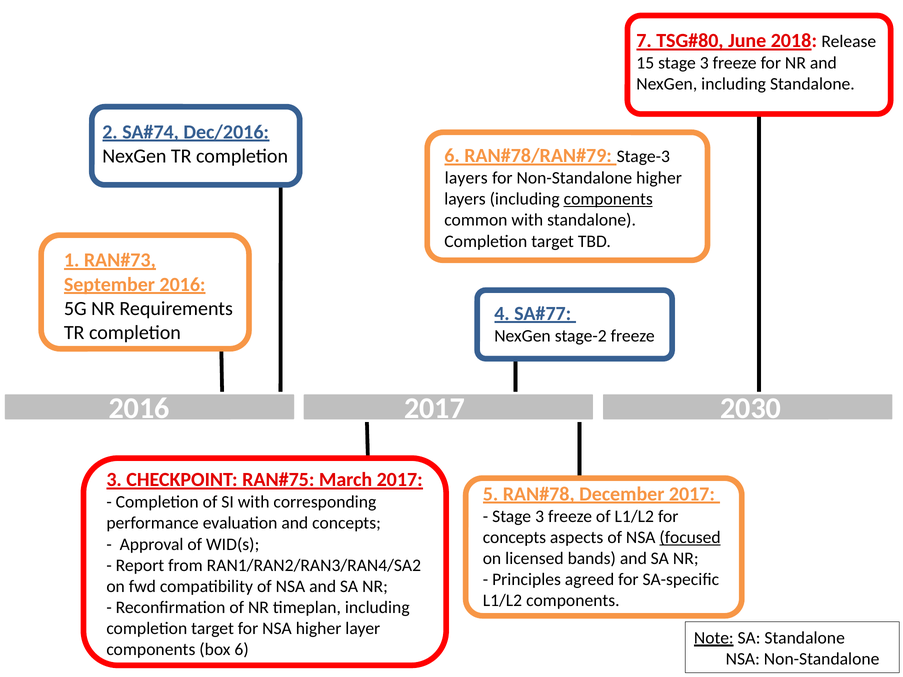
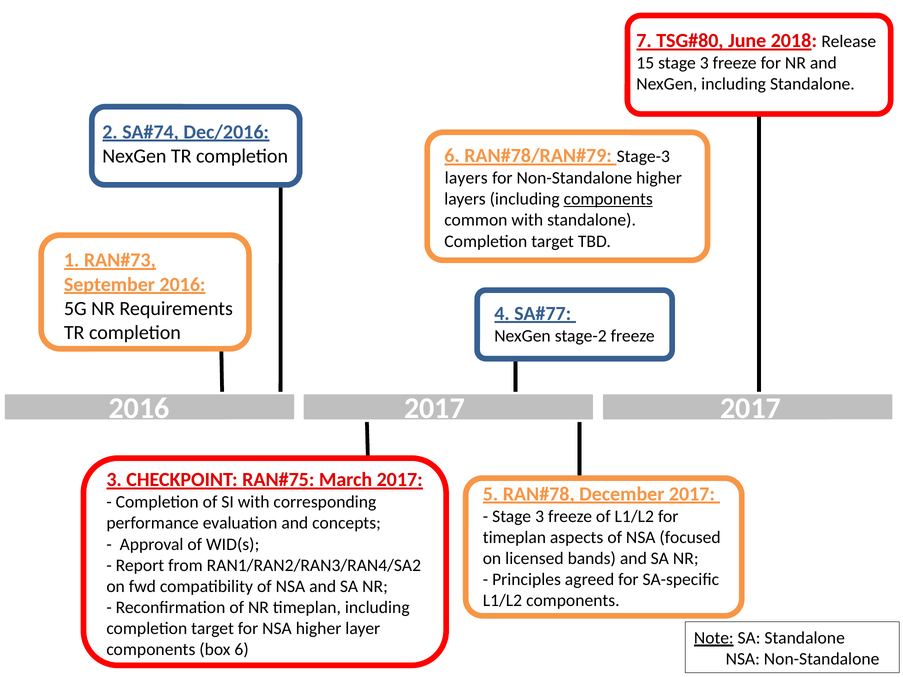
2030 at (751, 409): 2030 -> 2017
concepts at (514, 538): concepts -> timeplan
focused underline: present -> none
